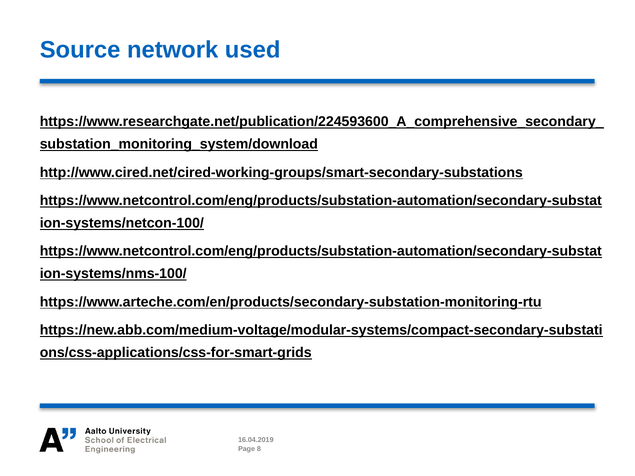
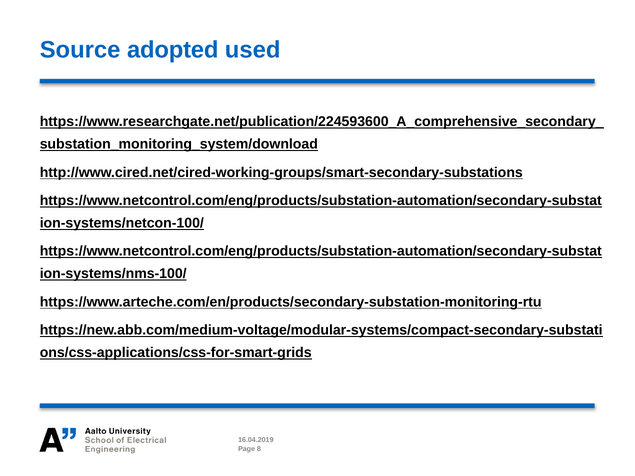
network: network -> adopted
